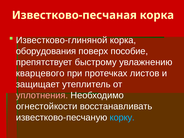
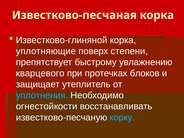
оборудования: оборудования -> уплотняющие
пособие: пособие -> степени
листов: листов -> блоков
уплотнения colour: pink -> light blue
